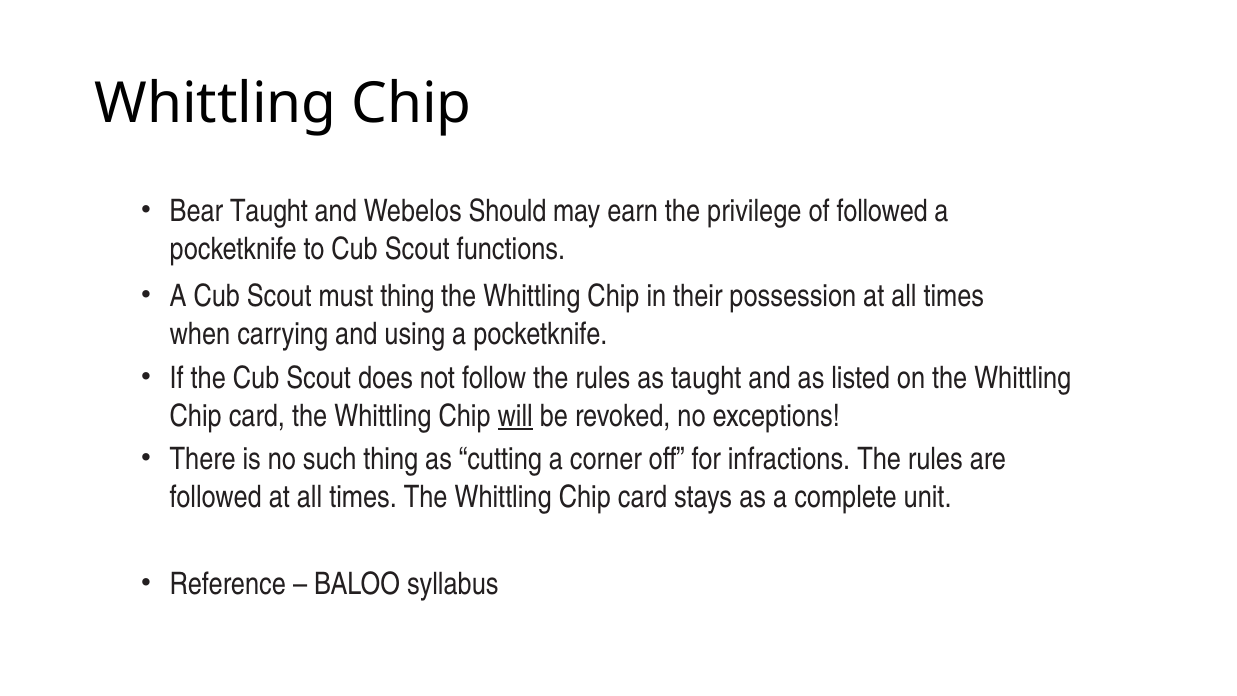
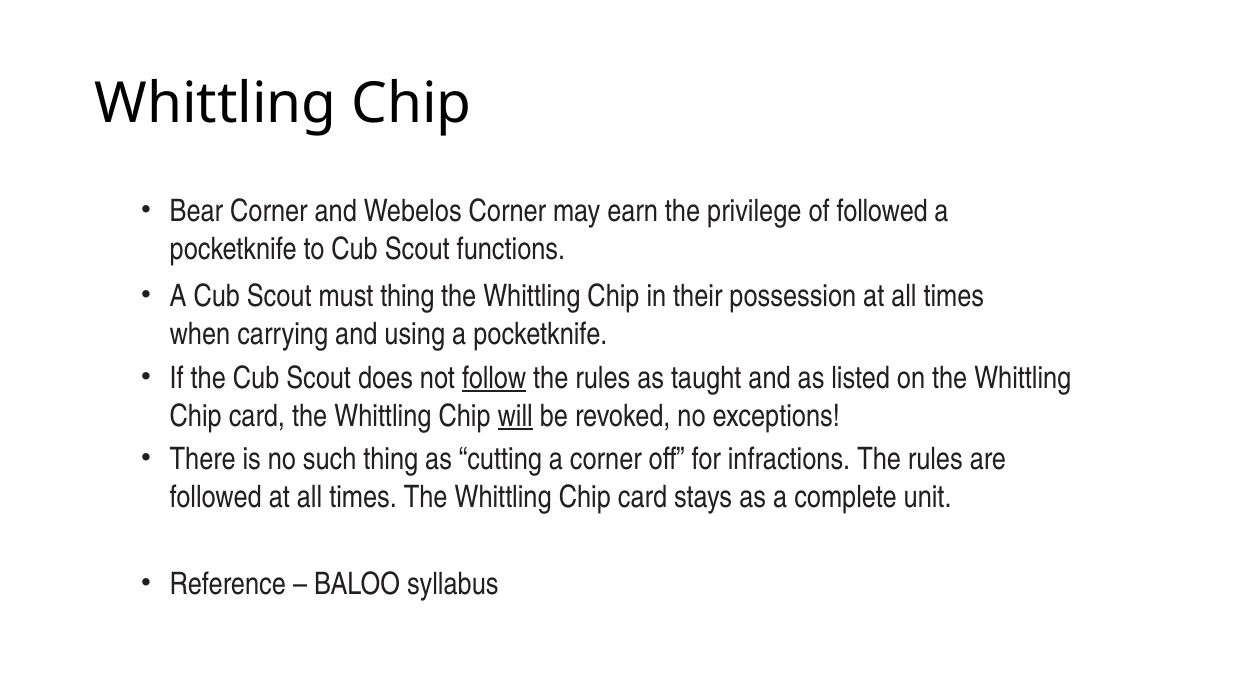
Bear Taught: Taught -> Corner
Webelos Should: Should -> Corner
follow underline: none -> present
